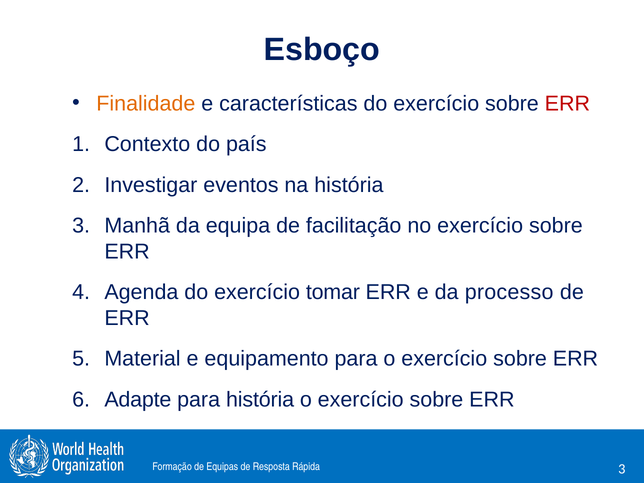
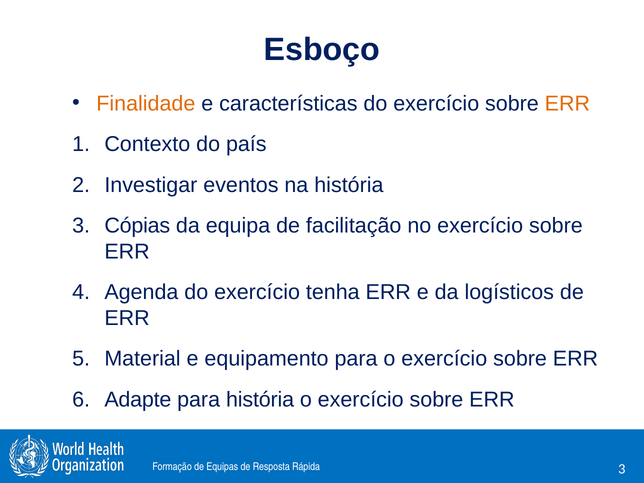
ERR at (567, 103) colour: red -> orange
Manhã: Manhã -> Cópias
tomar: tomar -> tenha
processo: processo -> logísticos
